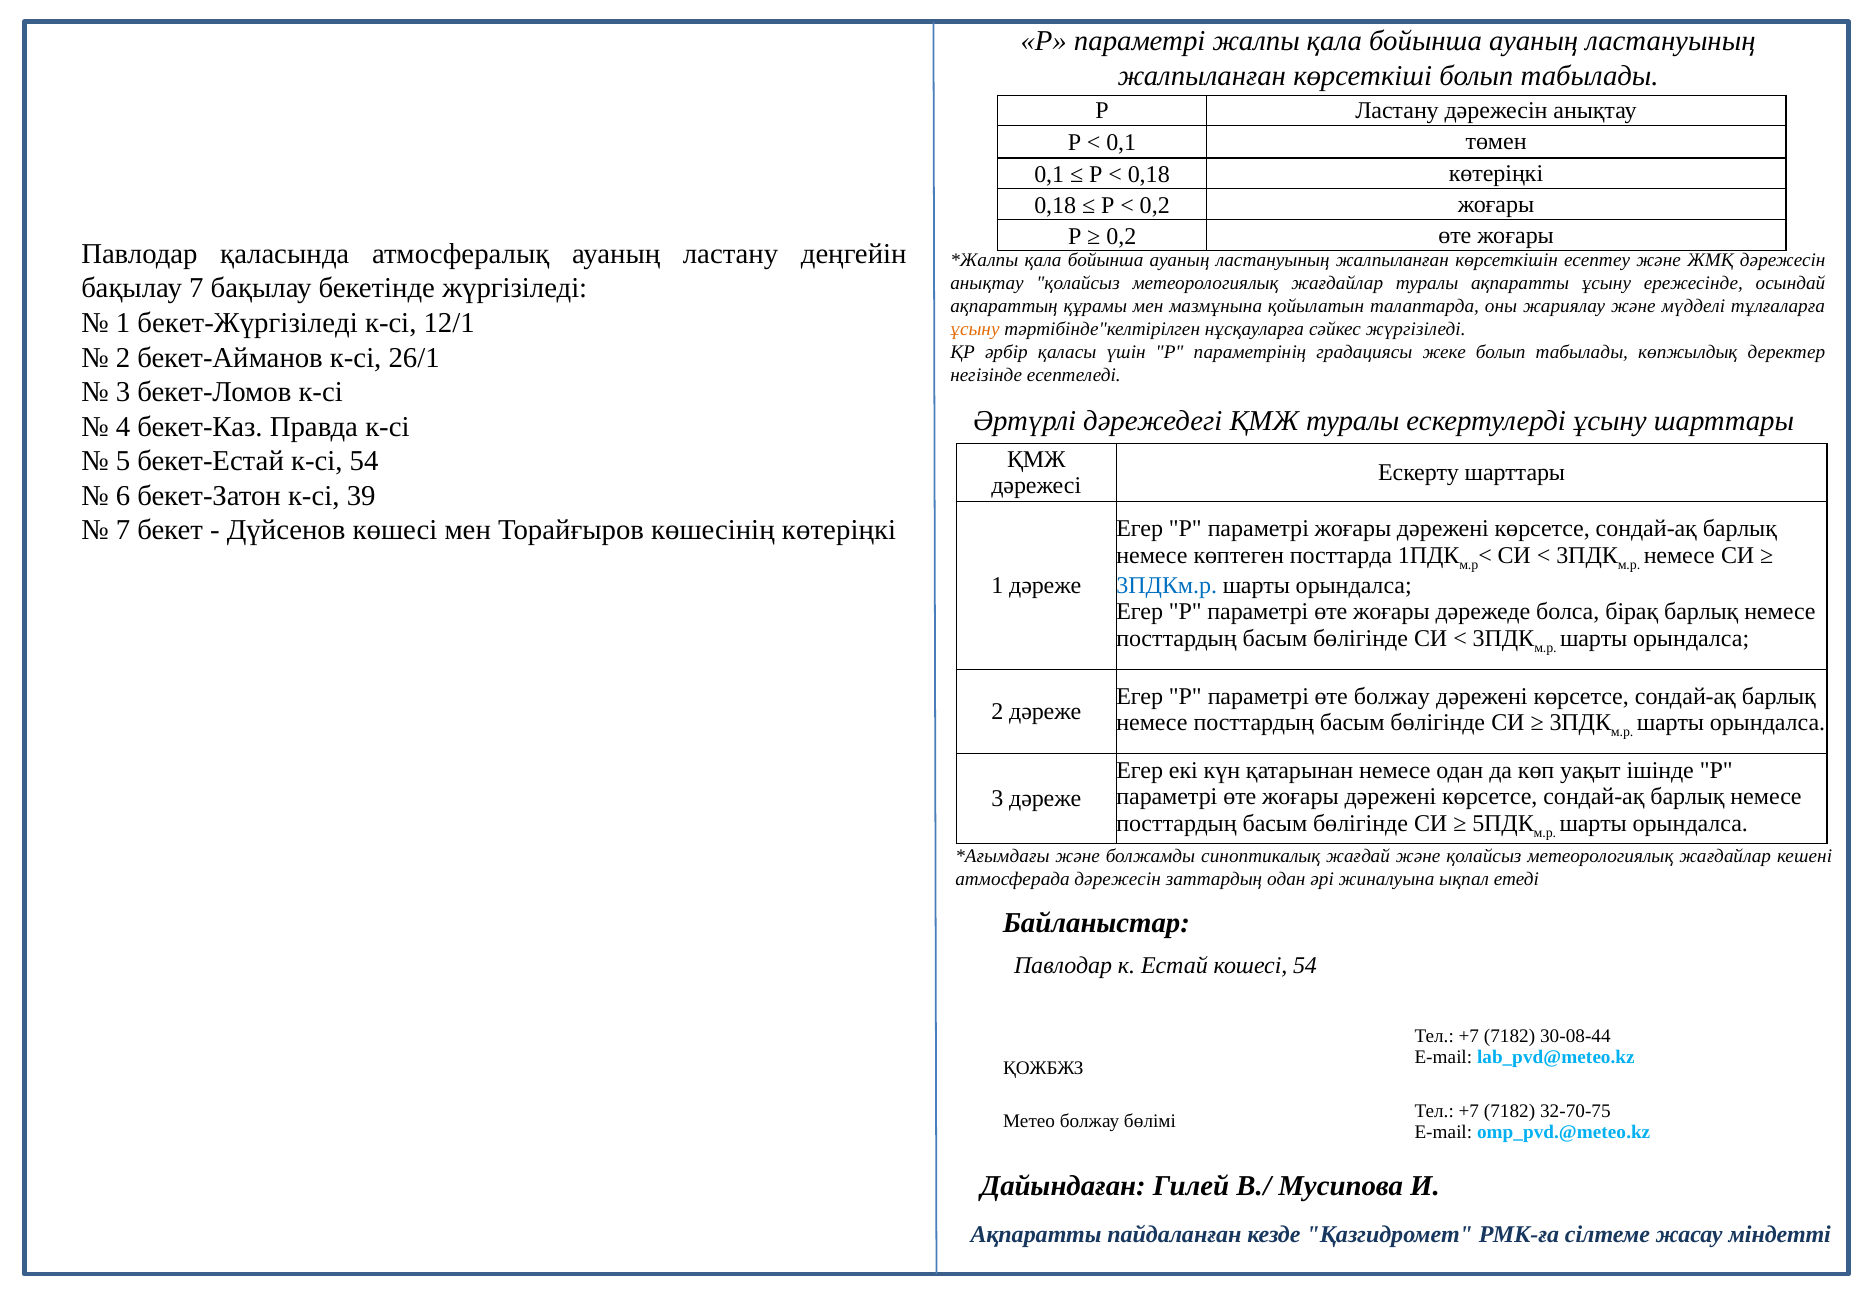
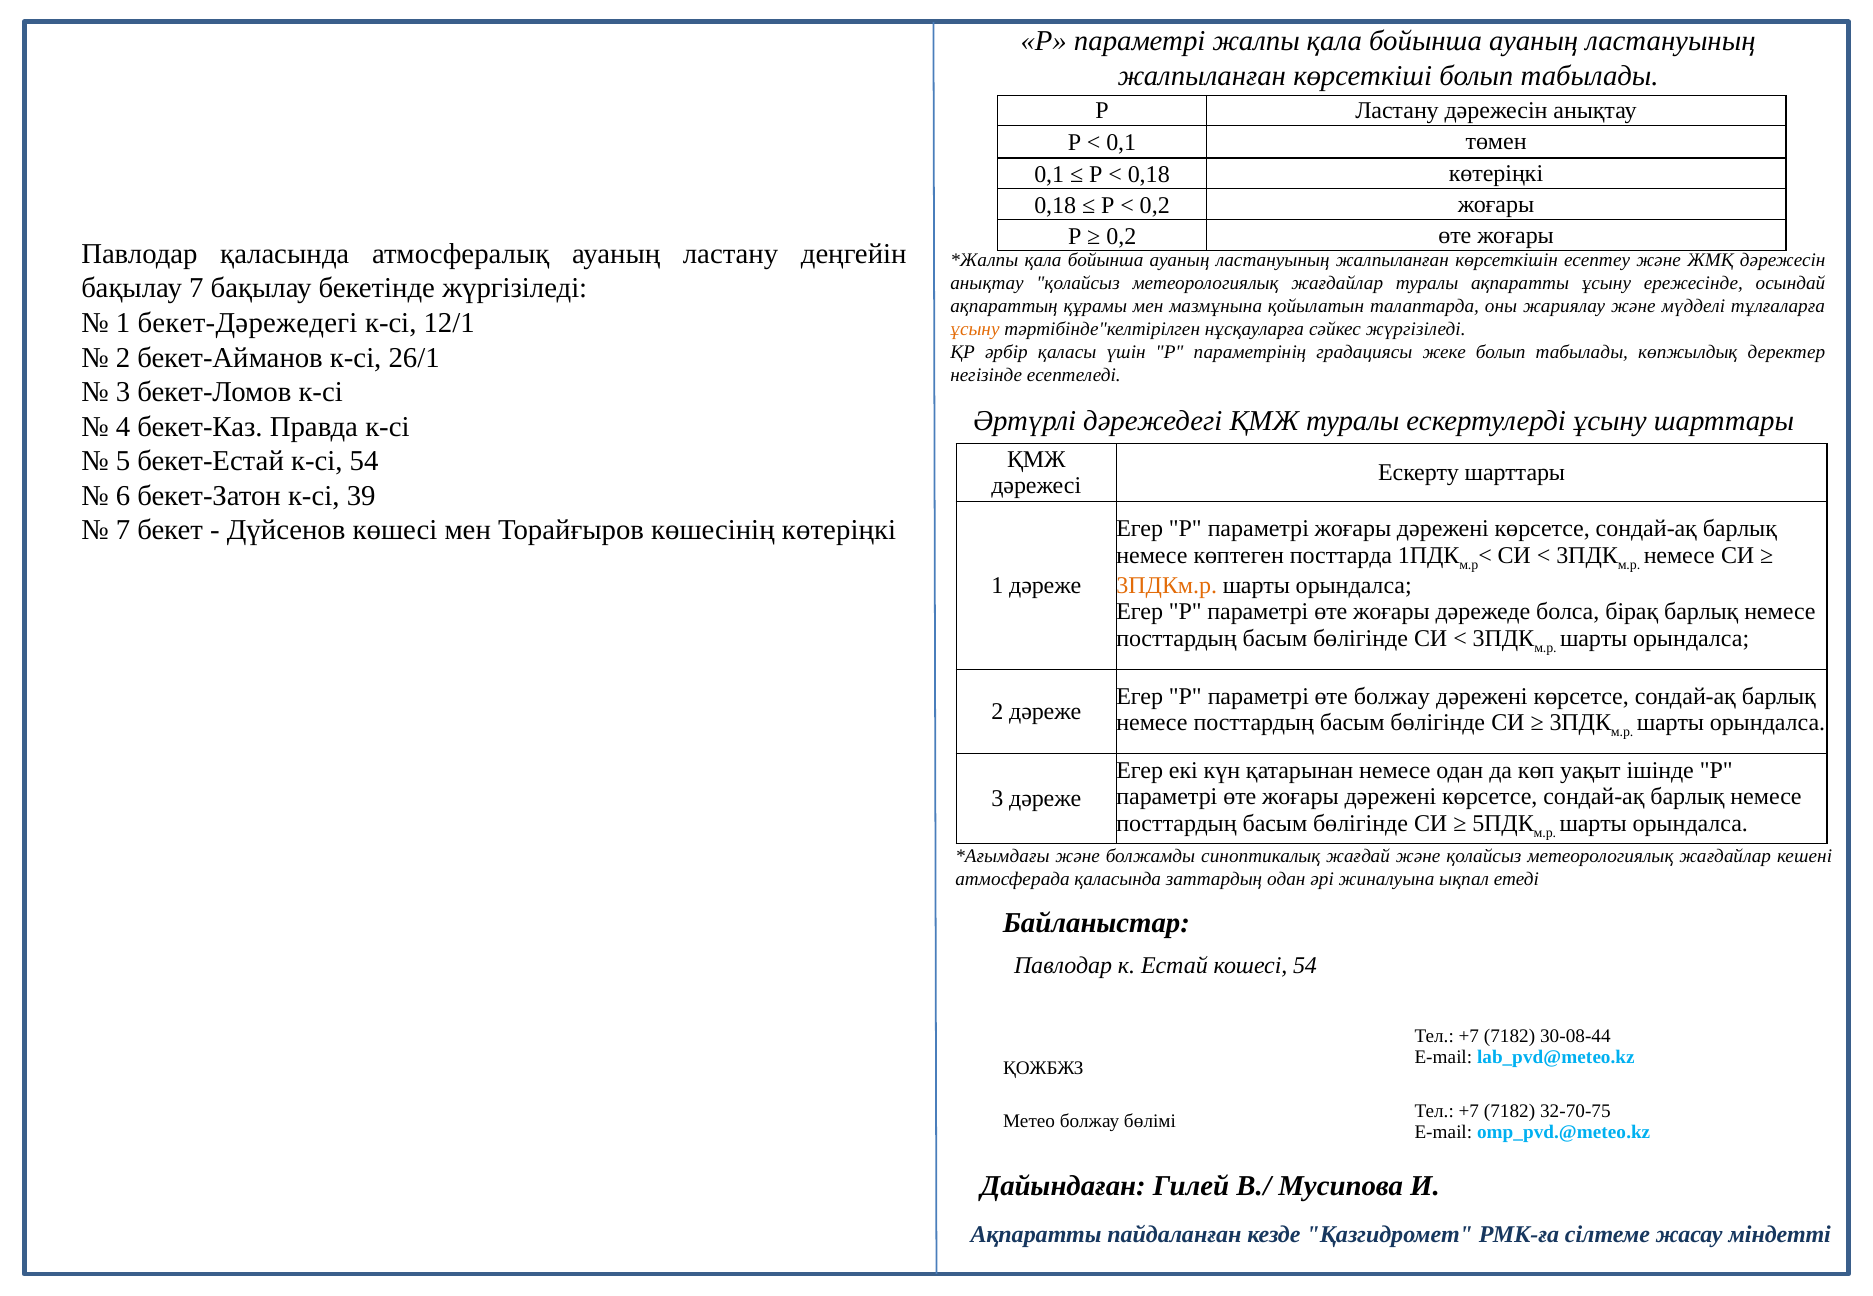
бекет-Жүргізіледі: бекет-Жүргізіледі -> бекет-Дәрежедегі
3ПДКм.р colour: blue -> orange
атмосферада дәрежесін: дәрежесін -> қаласында
